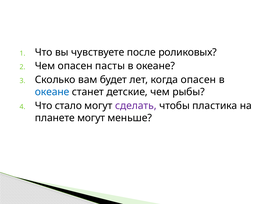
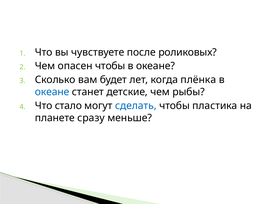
опасен пасты: пасты -> чтобы
когда опасен: опасен -> плёнка
сделать colour: purple -> blue
планете могут: могут -> сразу
